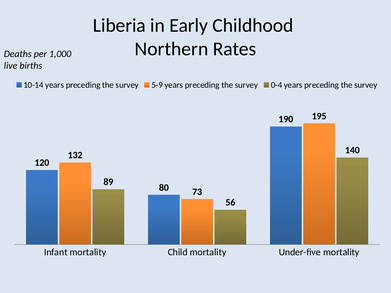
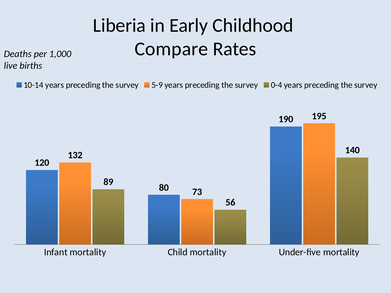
Northern: Northern -> Compare
